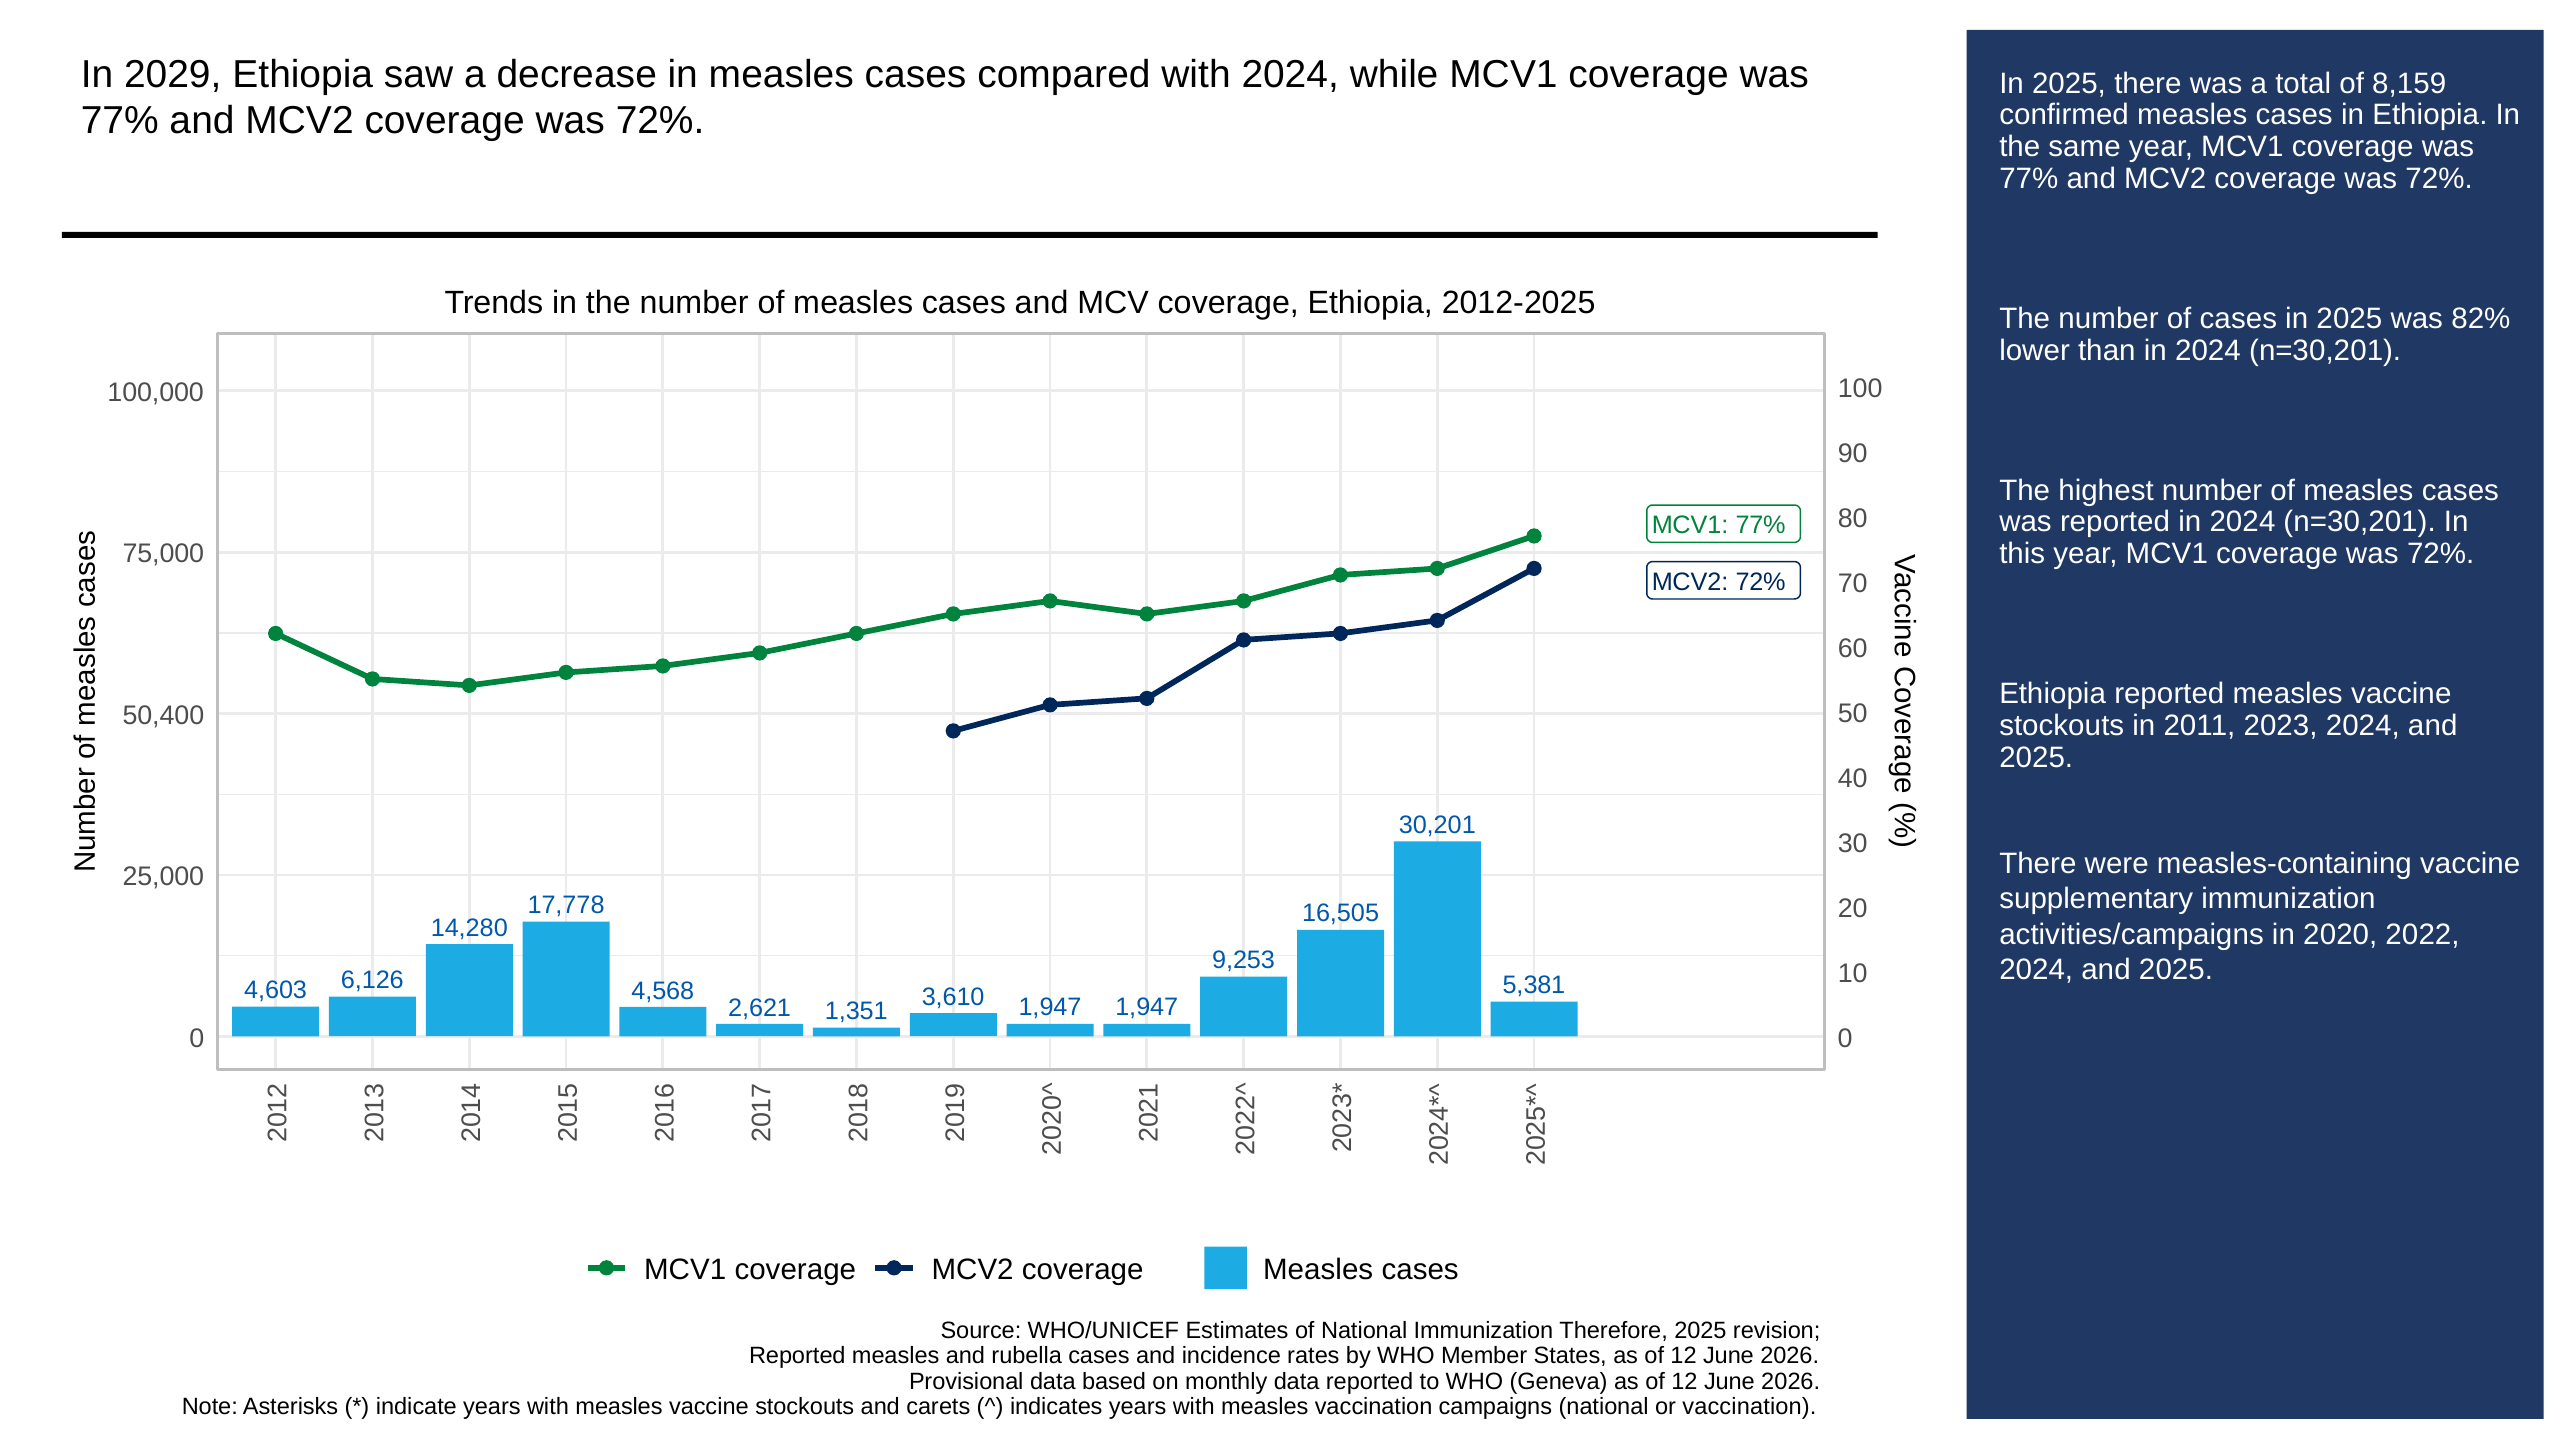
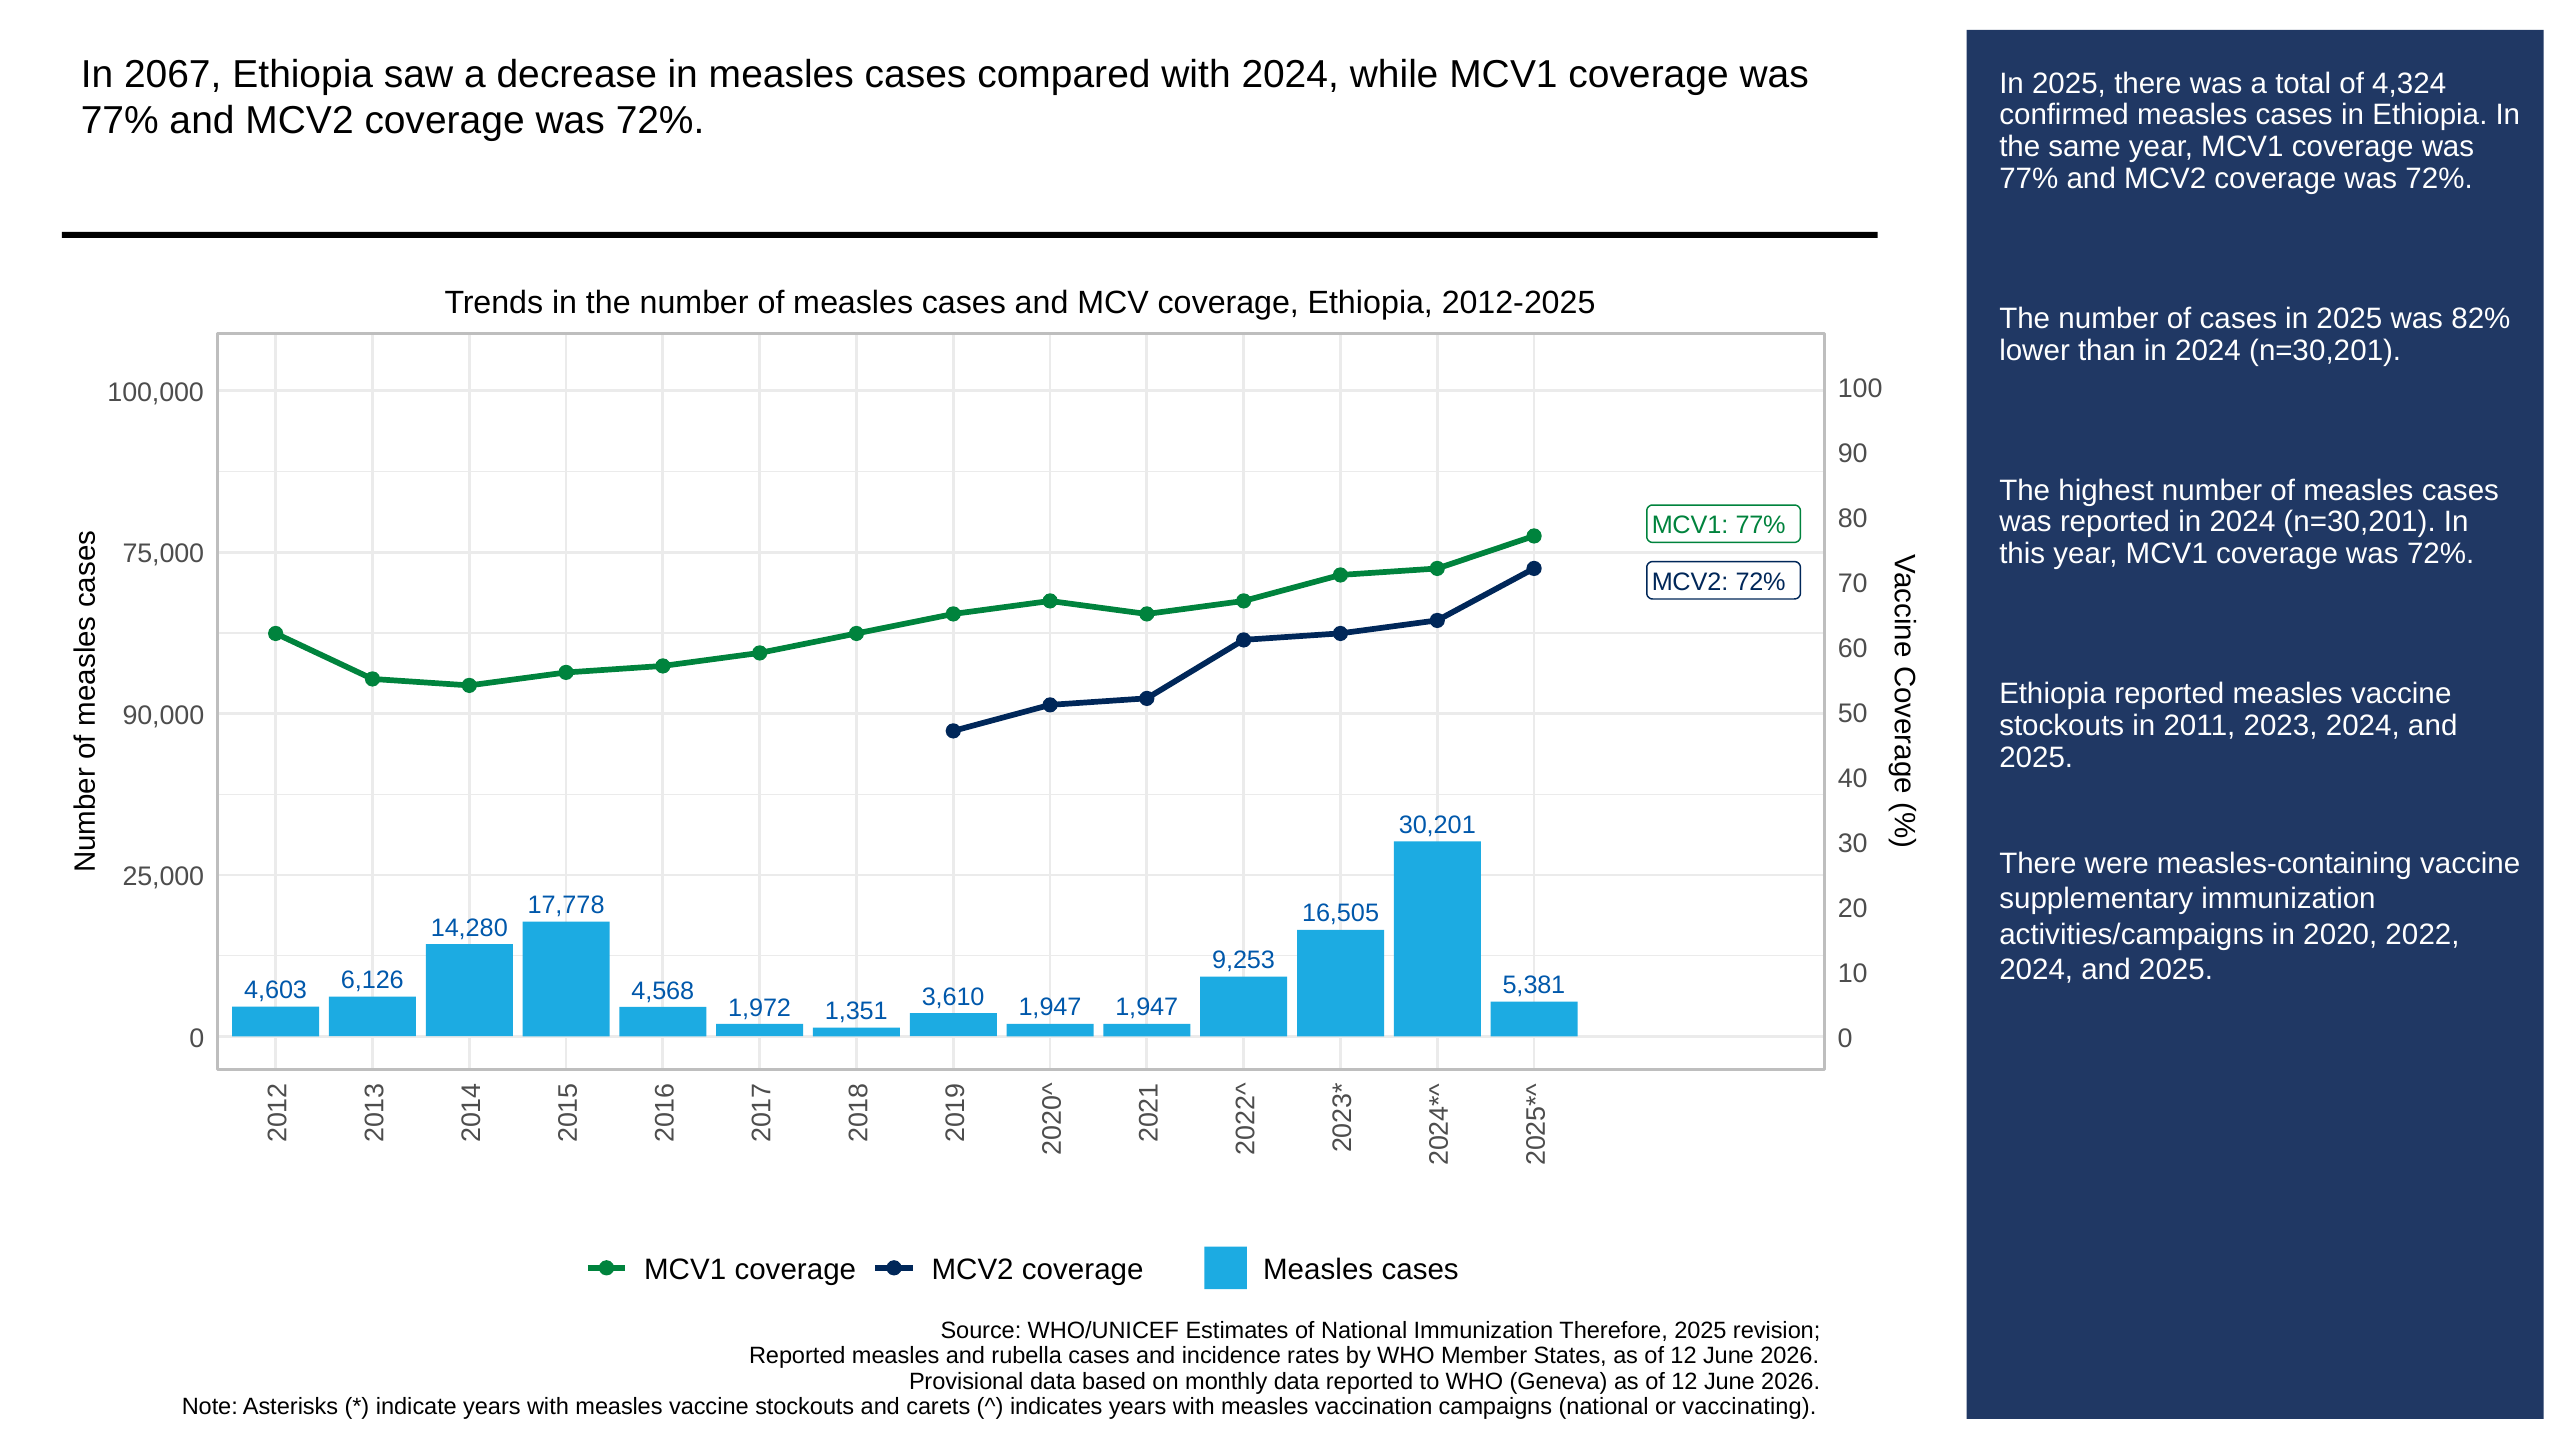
2029: 2029 -> 2067
8,159: 8,159 -> 4,324
50,400: 50,400 -> 90,000
2,621: 2,621 -> 1,972
or vaccination: vaccination -> vaccinating
